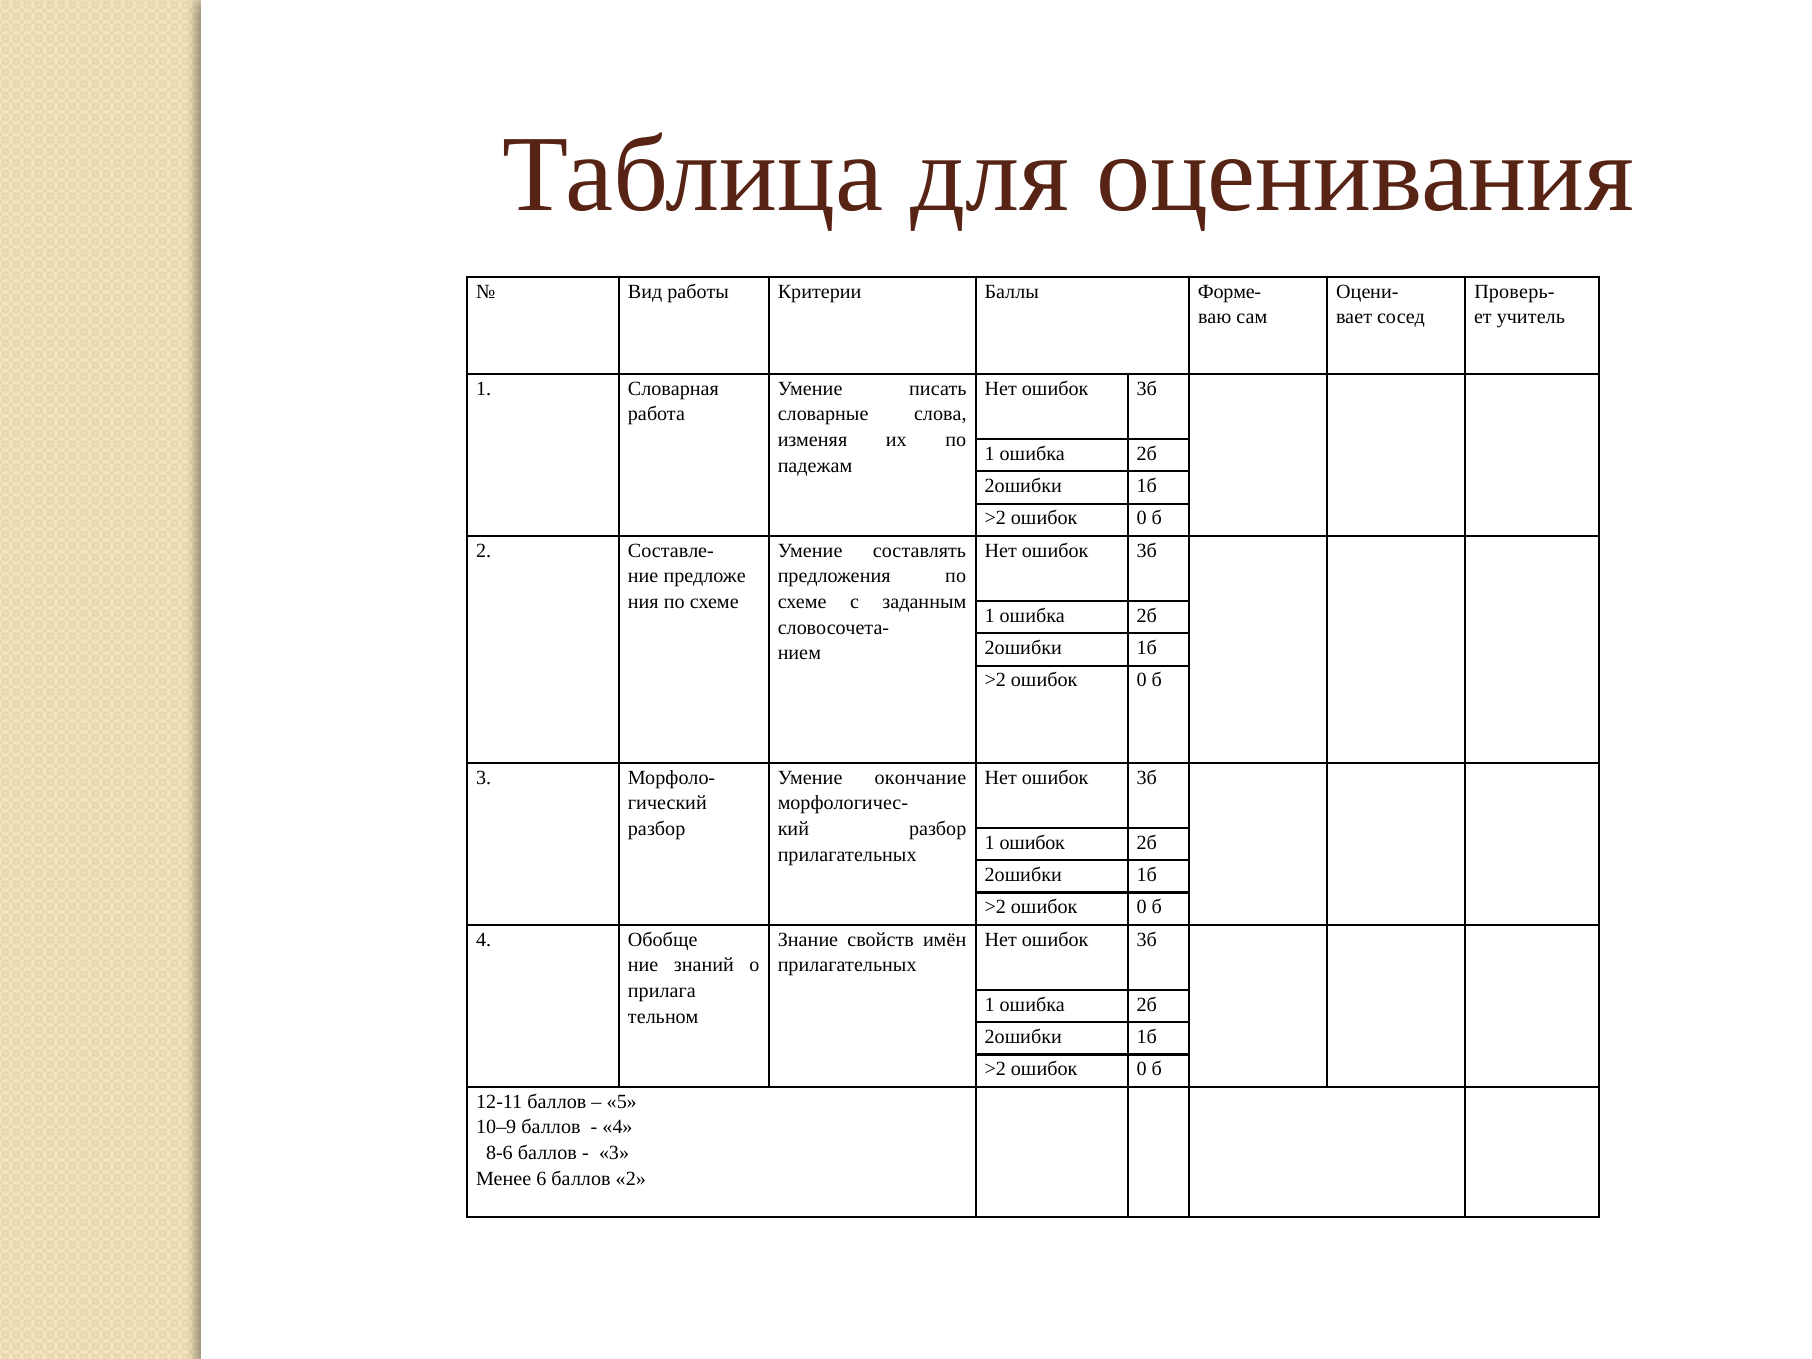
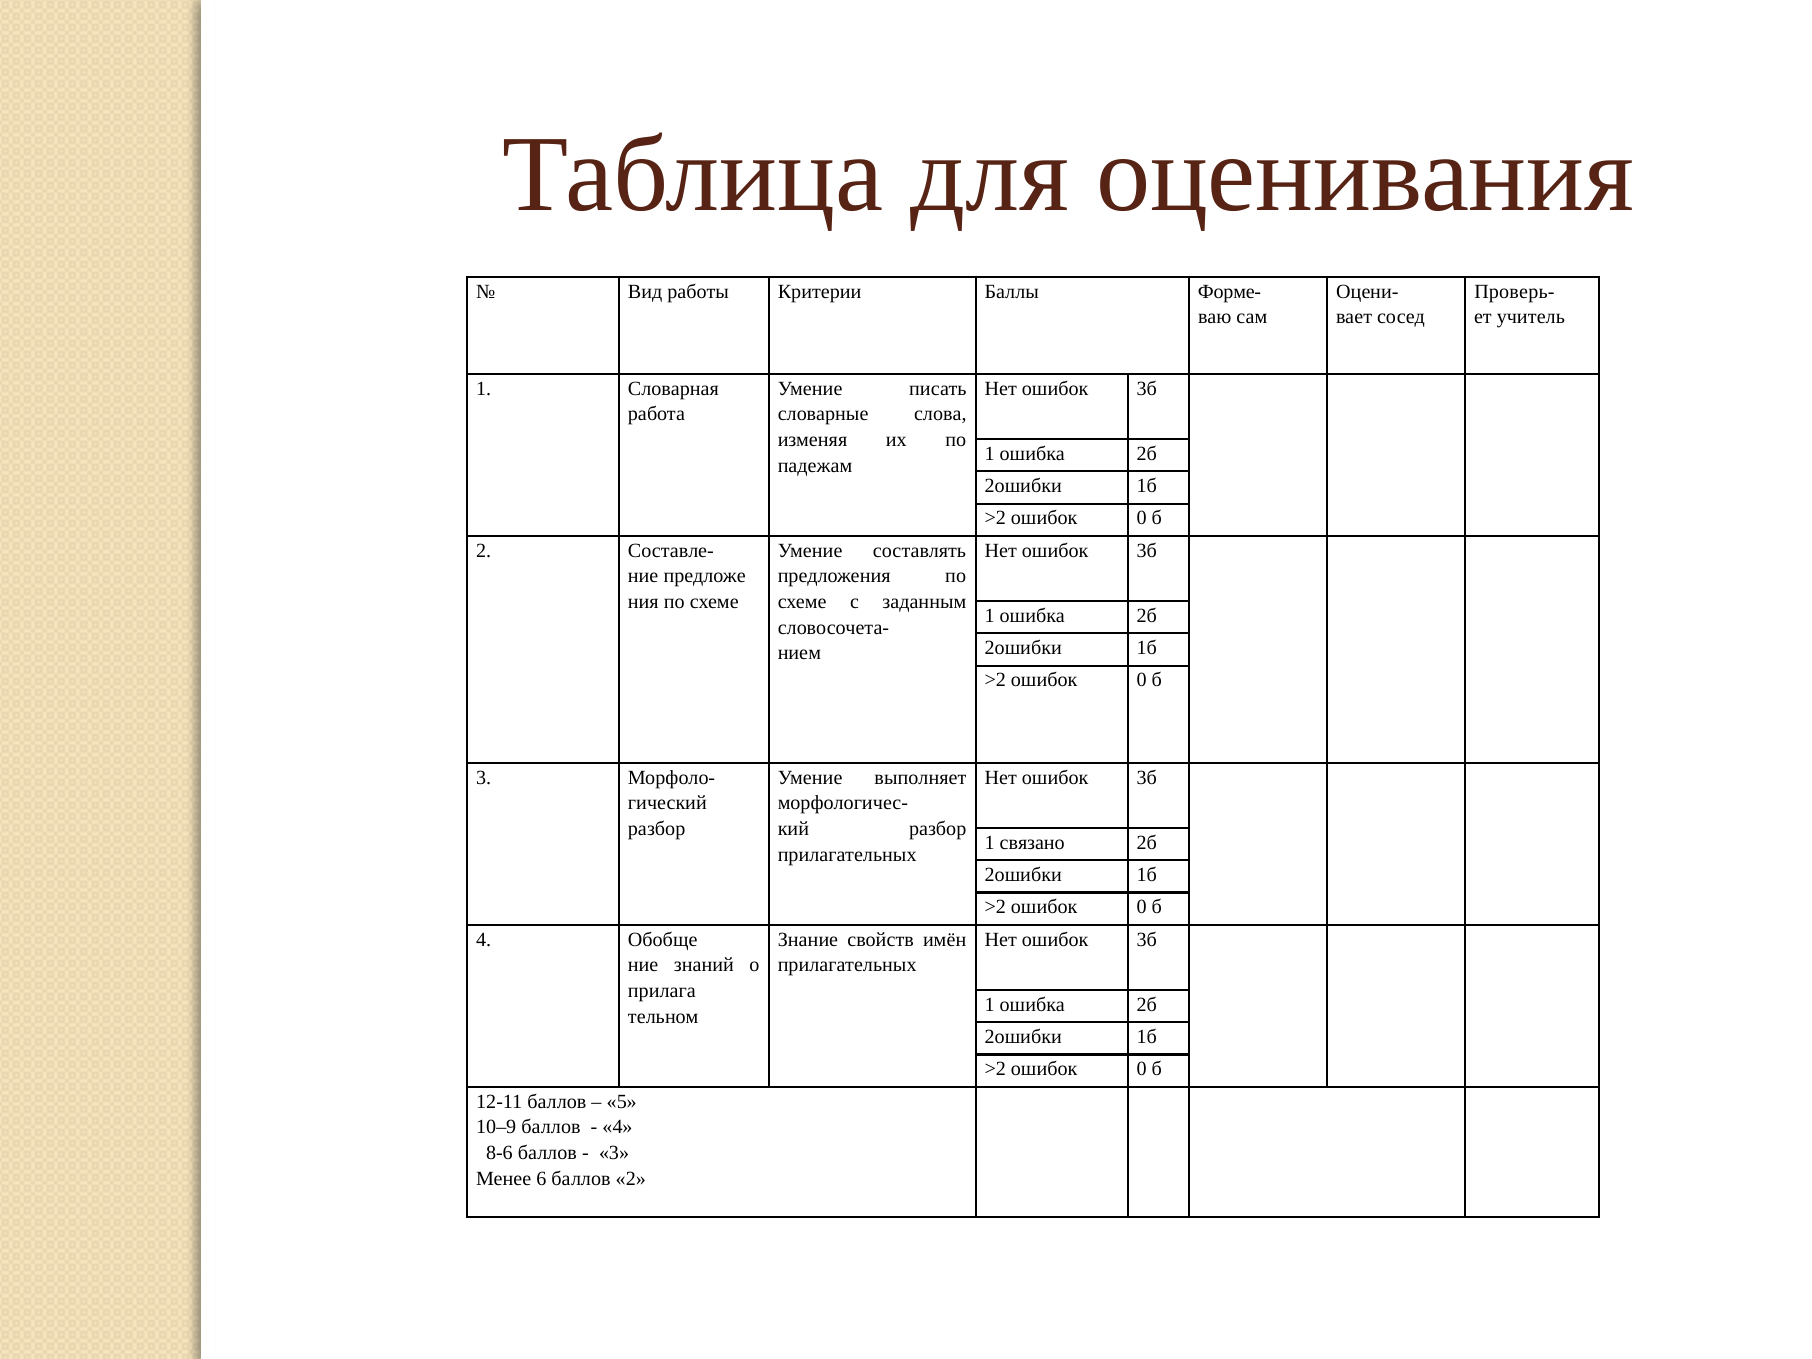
окончание: окончание -> выполняет
1 ошибок: ошибок -> связано
